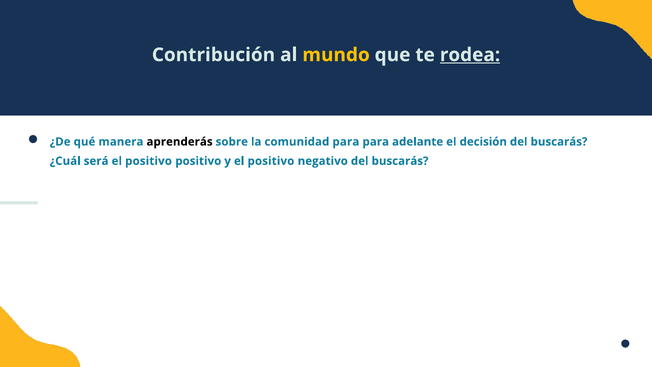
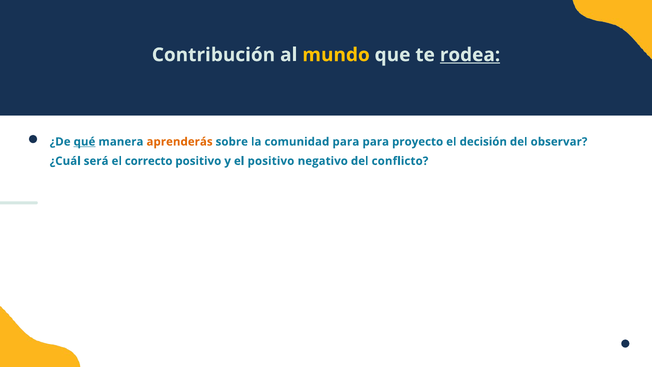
qué underline: none -> present
aprenderás colour: black -> orange
adelante: adelante -> proyecto
buscarás at (559, 142): buscarás -> observar
será el positivo: positivo -> correcto
negativo del buscarás: buscarás -> conflicto
